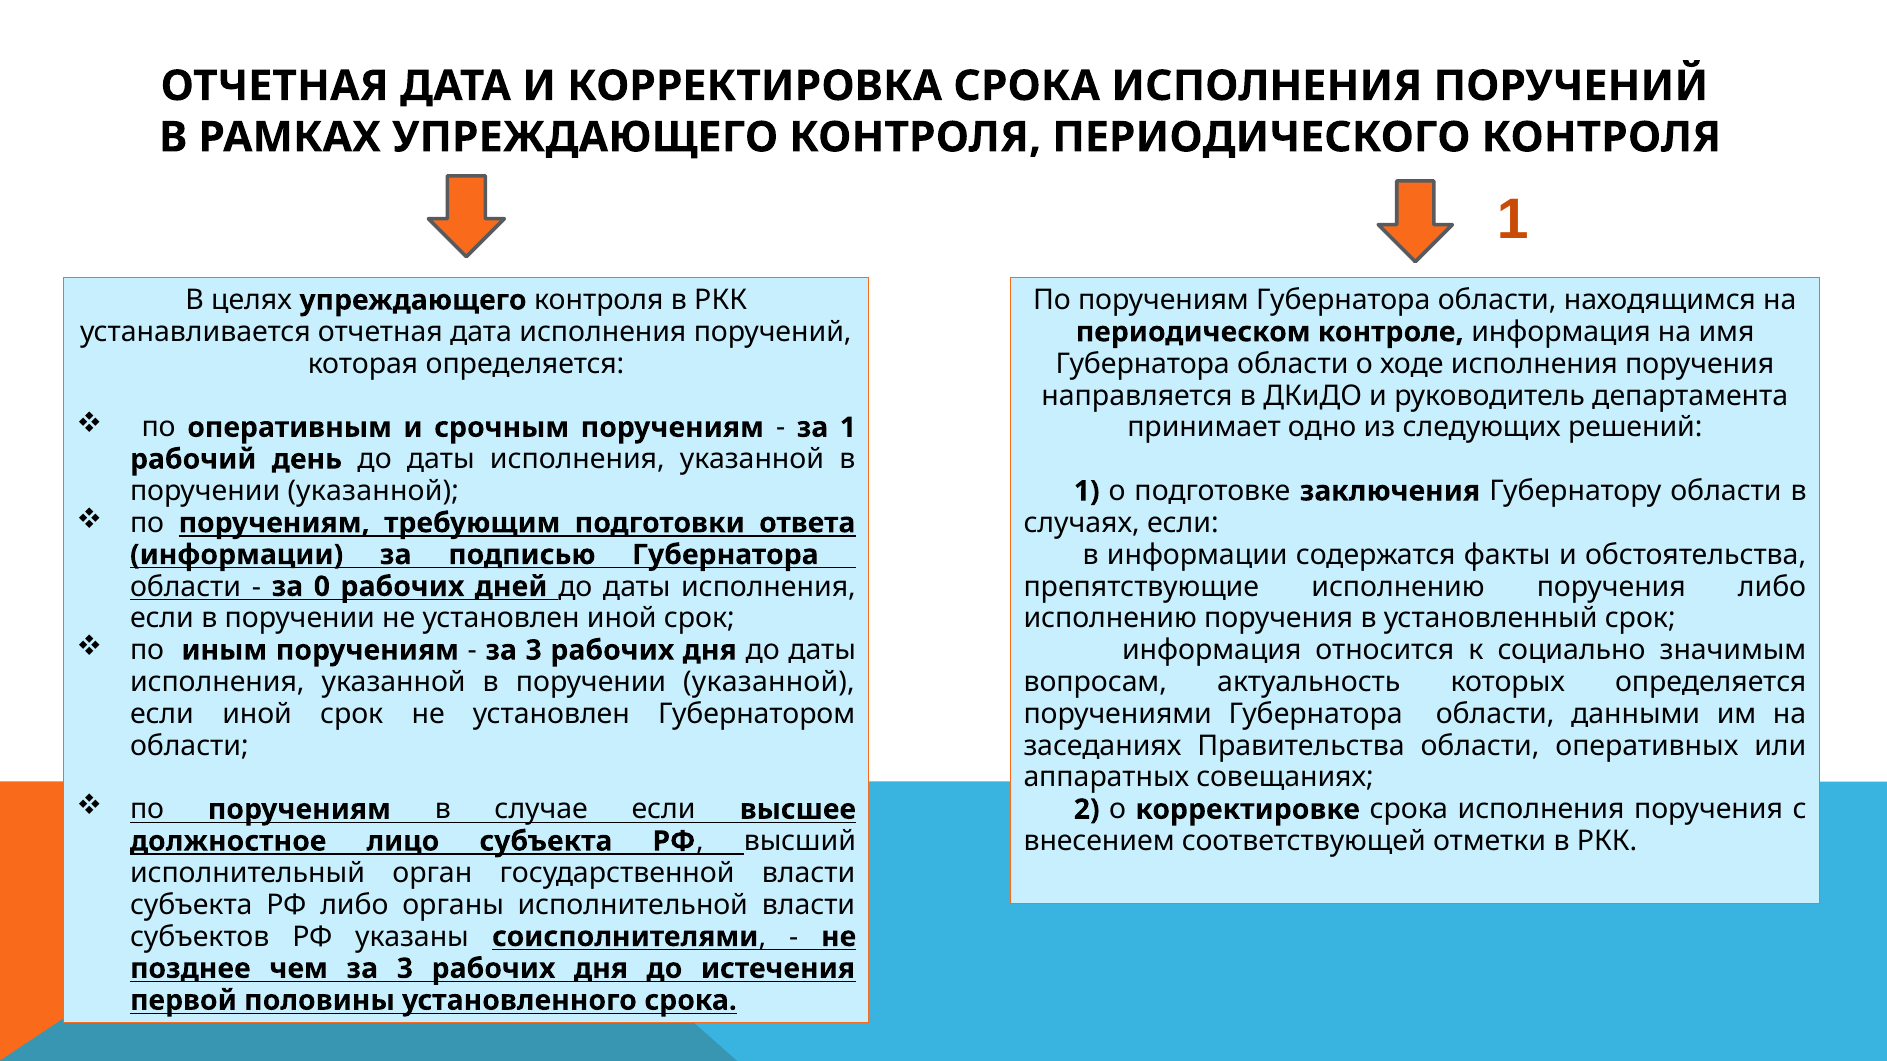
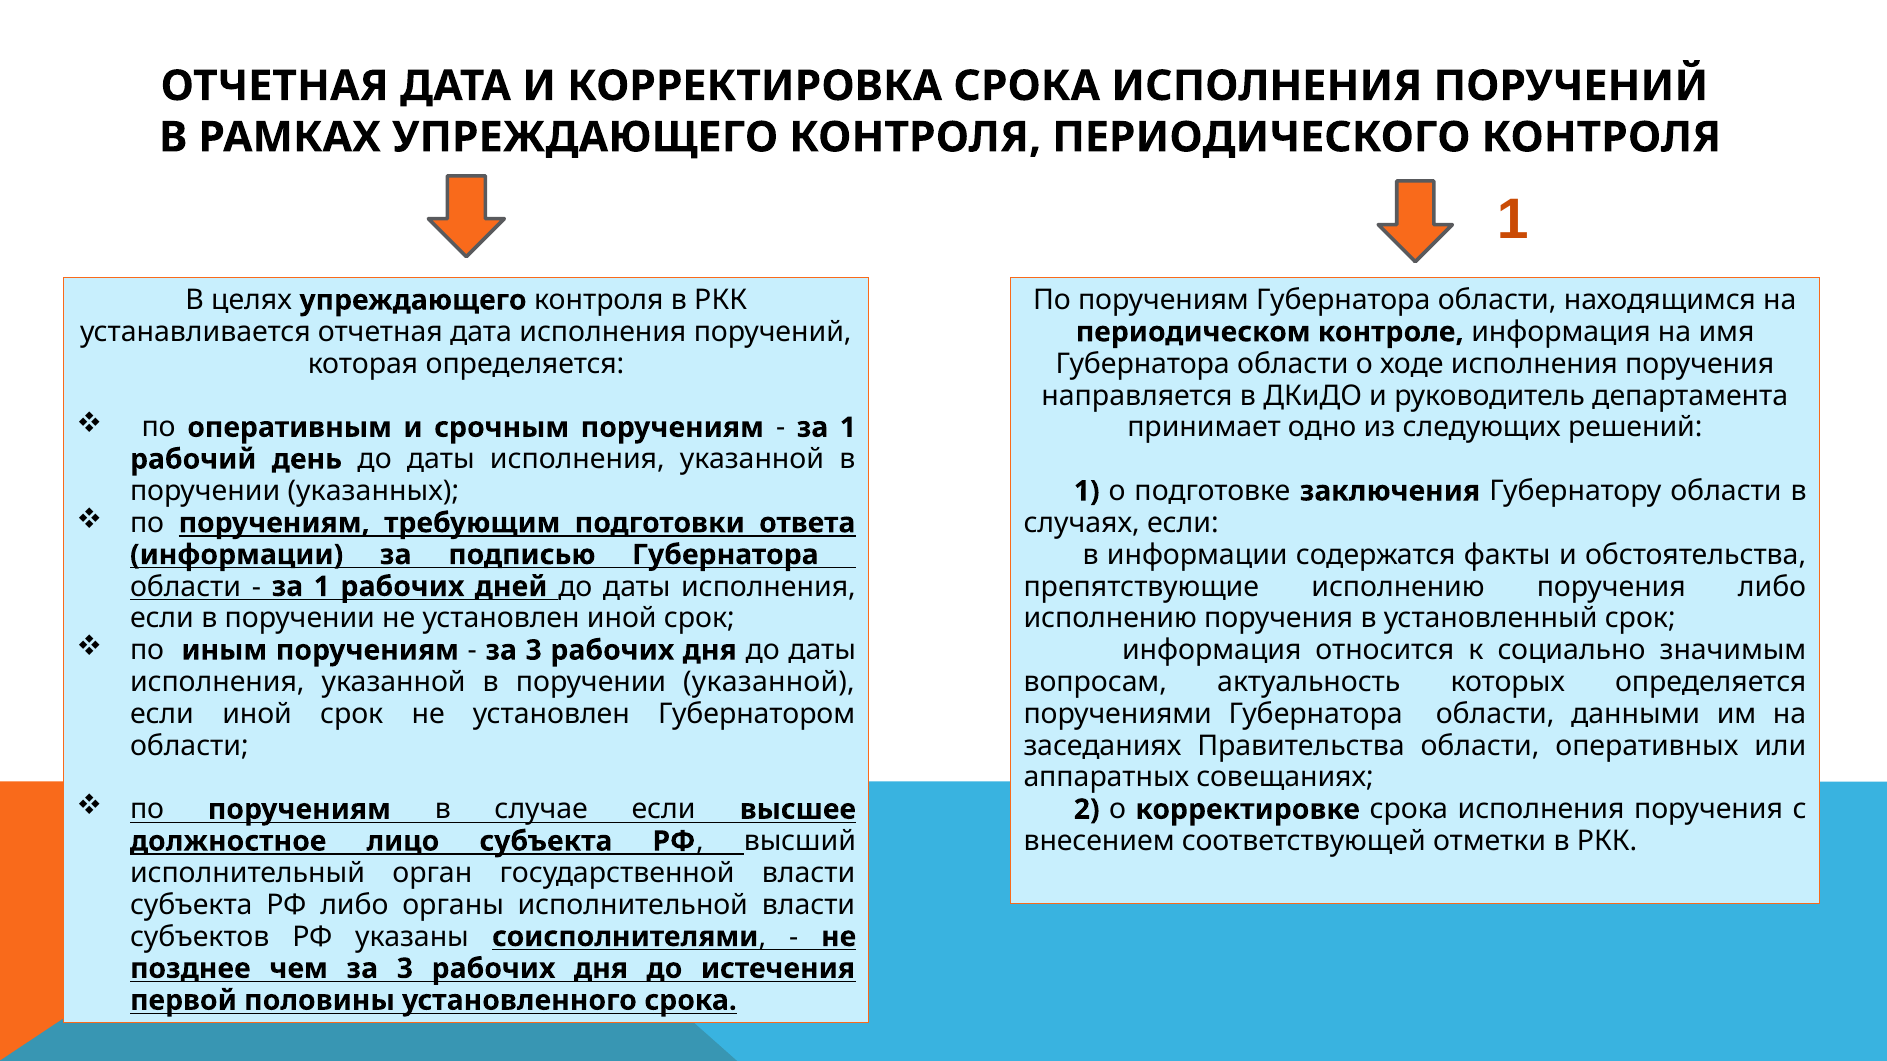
указанной at (373, 491): указанной -> указанных
0 at (322, 587): 0 -> 1
